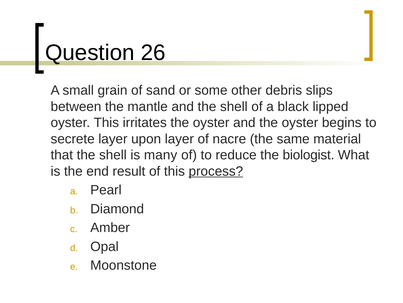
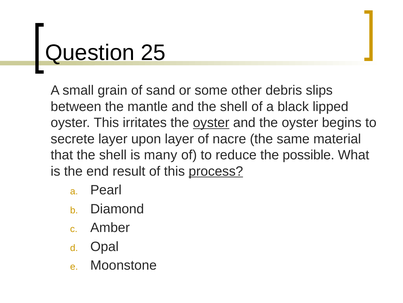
26: 26 -> 25
oyster at (211, 123) underline: none -> present
biologist: biologist -> possible
